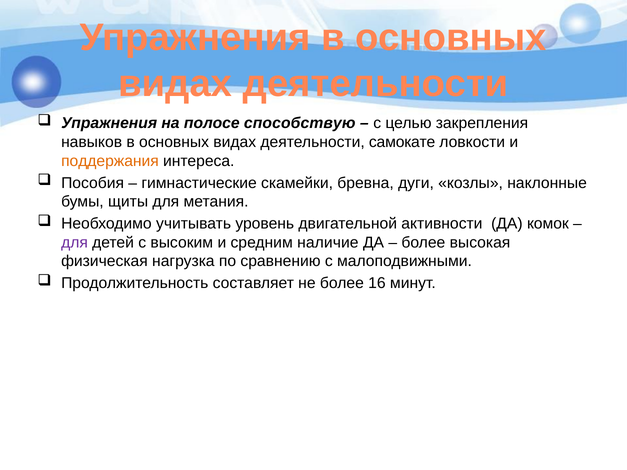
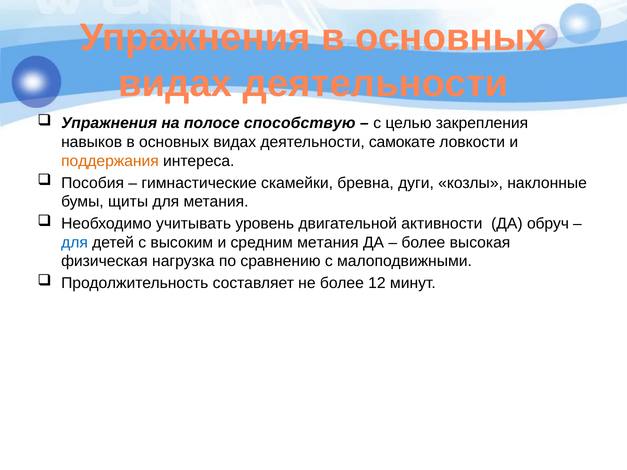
комок: комок -> обруч
для at (75, 242) colour: purple -> blue
средним наличие: наличие -> метания
16: 16 -> 12
